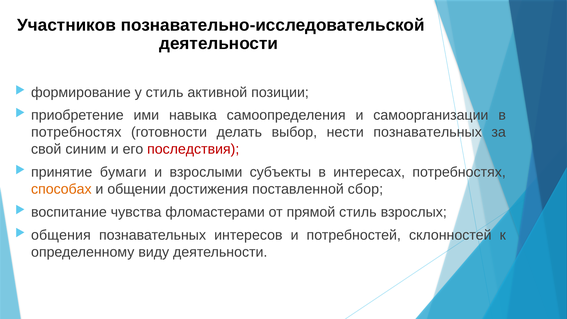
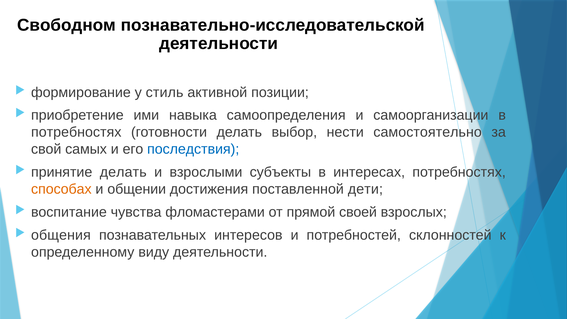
Участников: Участников -> Свободном
нести познавательных: познавательных -> самостоятельно
синим: синим -> самых
последствия colour: red -> blue
принятие бумаги: бумаги -> делать
сбор: сбор -> дети
прямой стиль: стиль -> своей
